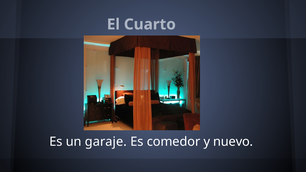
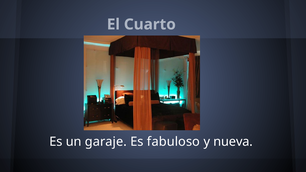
comedor: comedor -> fabuloso
nuevo: nuevo -> nueva
